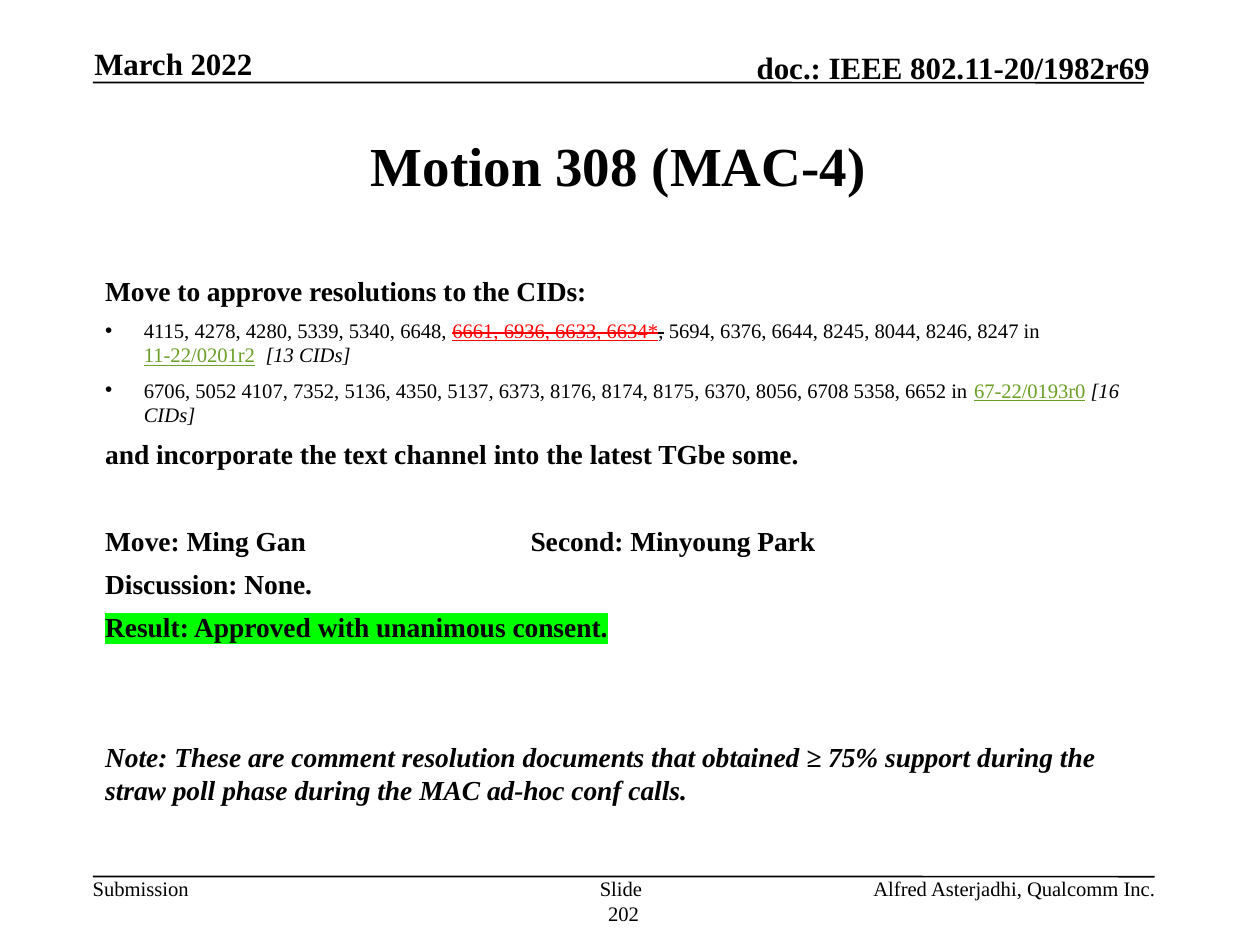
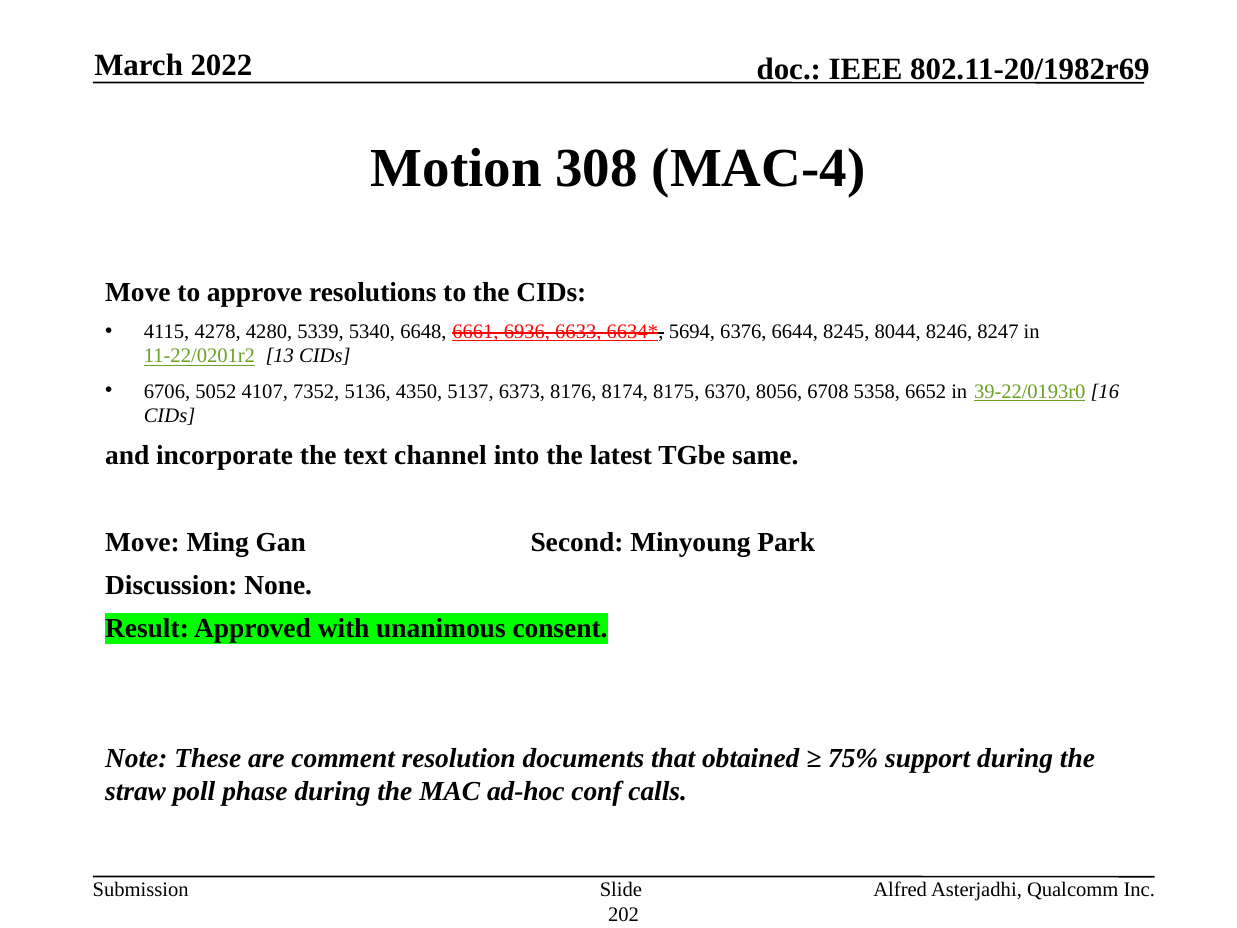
67-22/0193r0: 67-22/0193r0 -> 39-22/0193r0
some: some -> same
